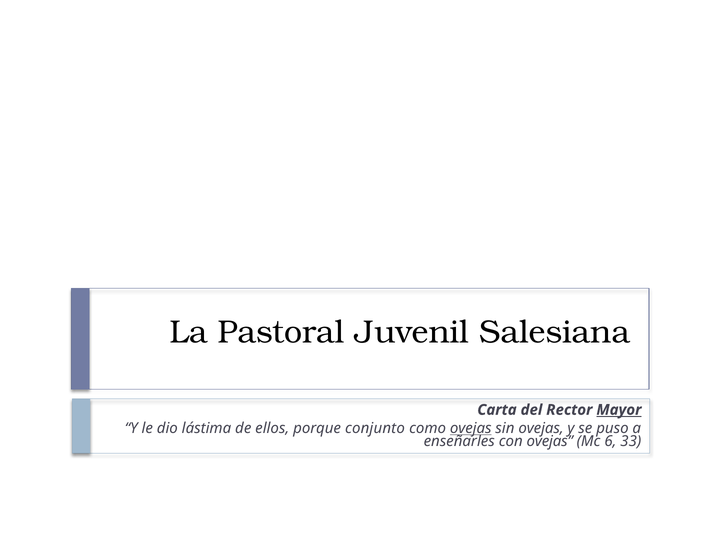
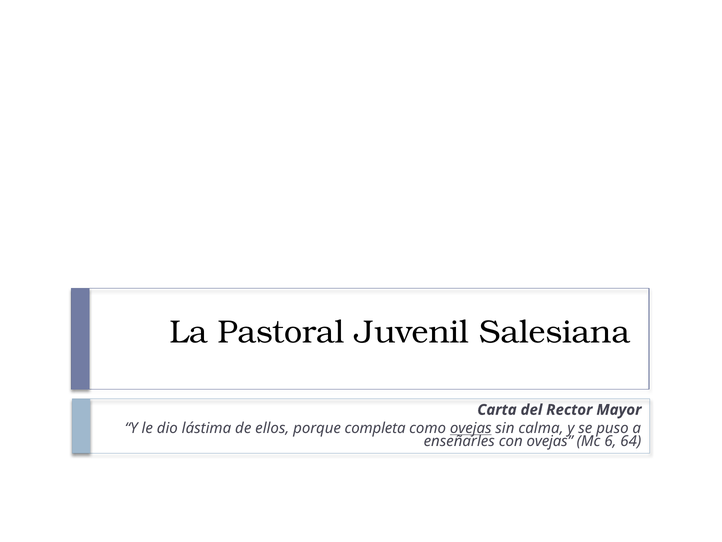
Mayor underline: present -> none
conjunto: conjunto -> completa
sin ovejas: ovejas -> calma
33: 33 -> 64
